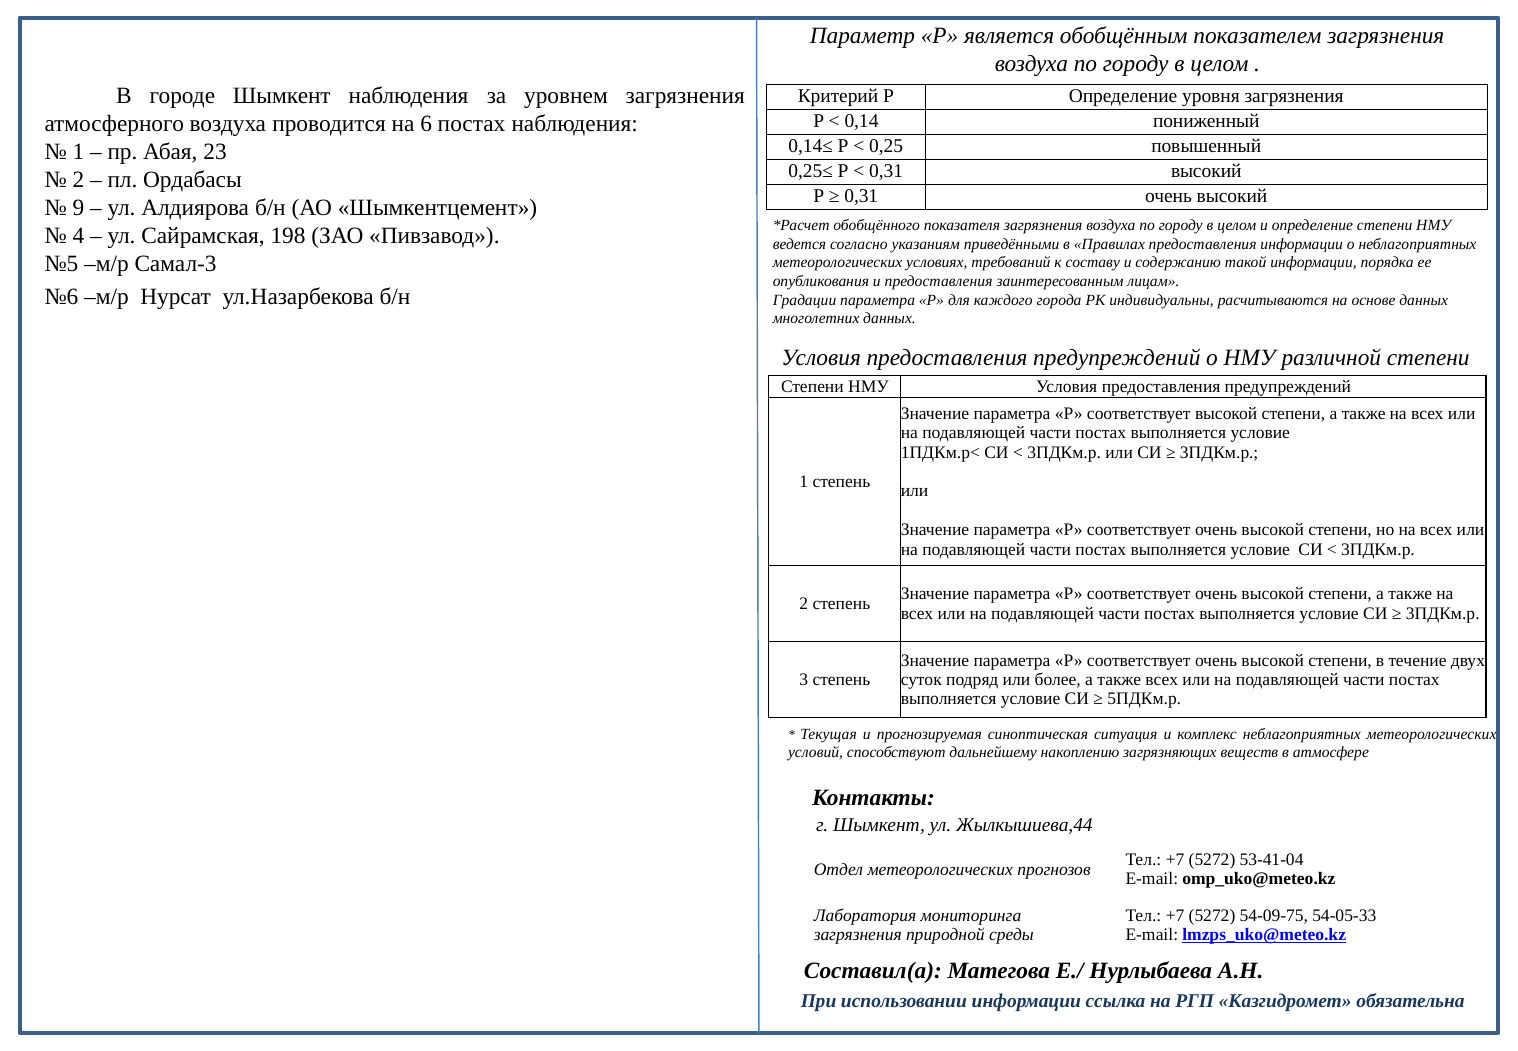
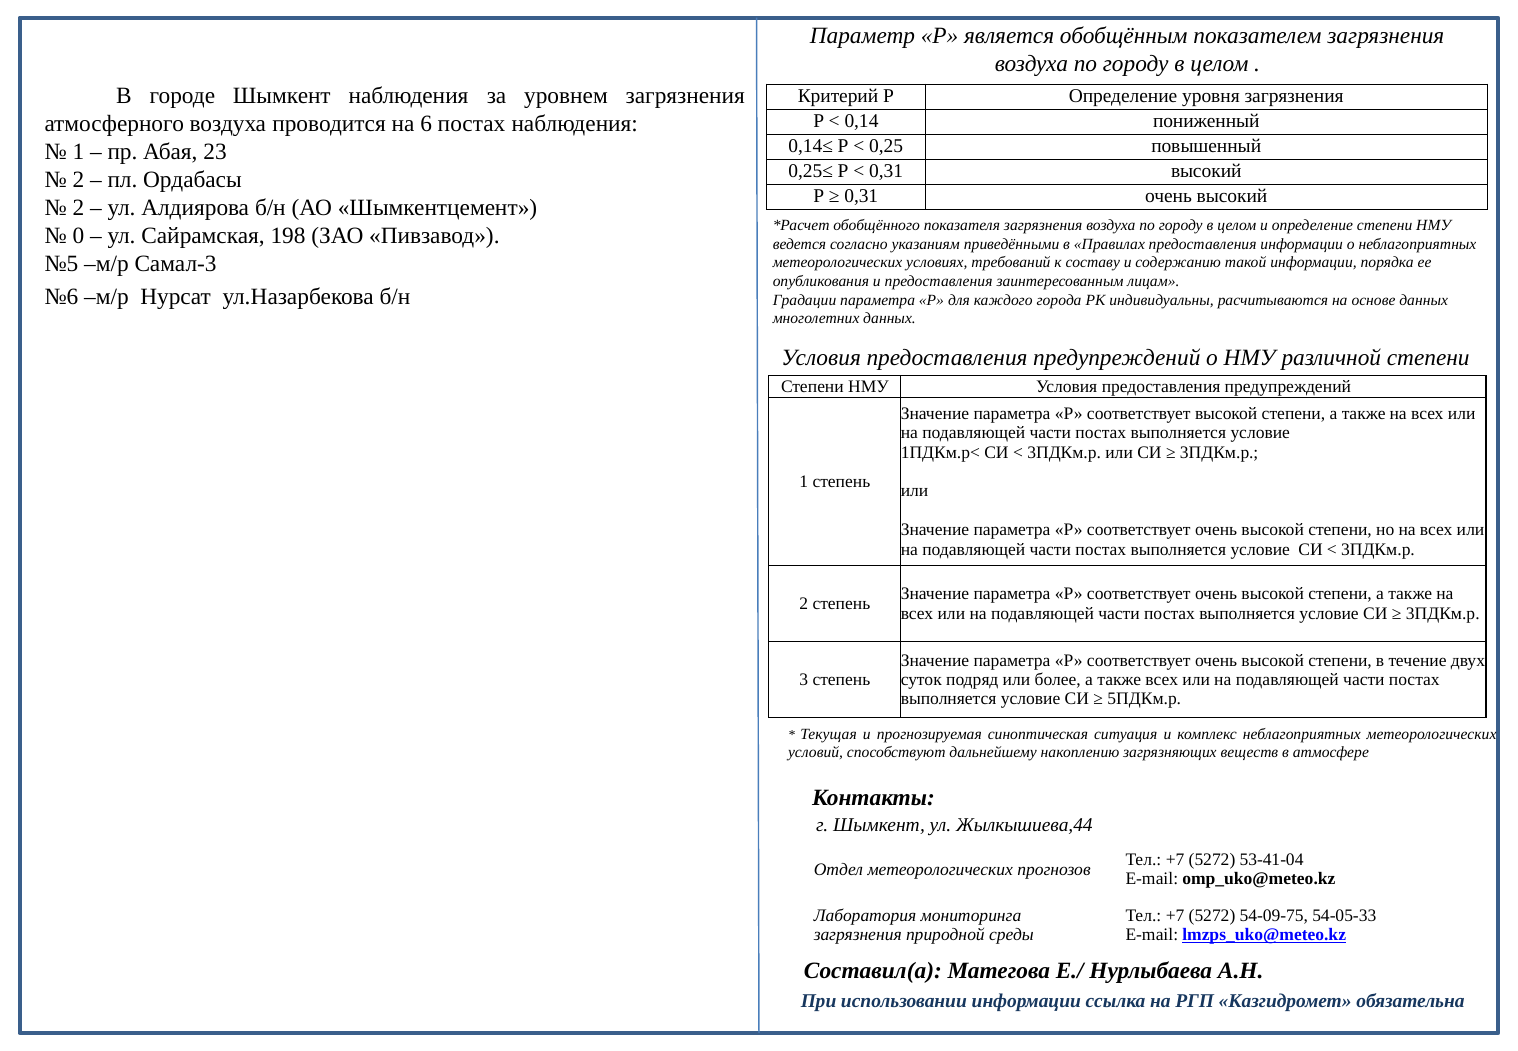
9 at (78, 208): 9 -> 2
4: 4 -> 0
